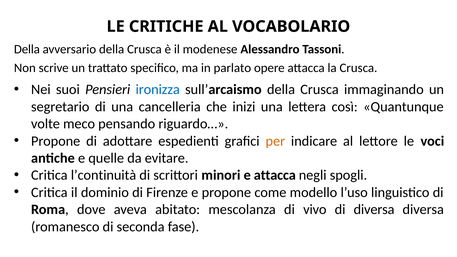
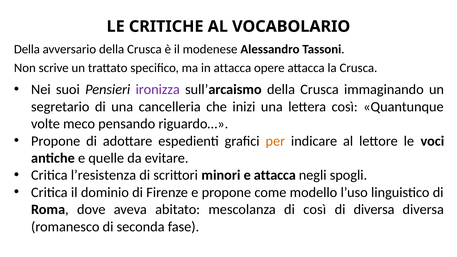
in parlato: parlato -> attacca
ironizza colour: blue -> purple
l’continuità: l’continuità -> l’resistenza
di vivo: vivo -> così
